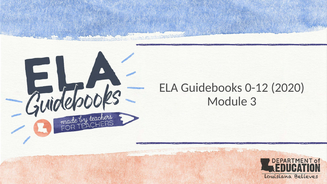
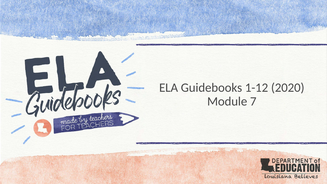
0-12: 0-12 -> 1-12
3: 3 -> 7
